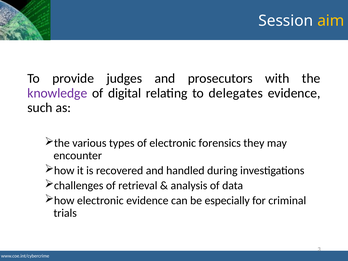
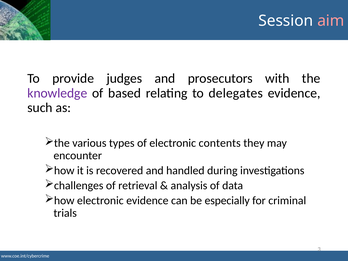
aim colour: yellow -> pink
digital: digital -> based
forensics: forensics -> contents
